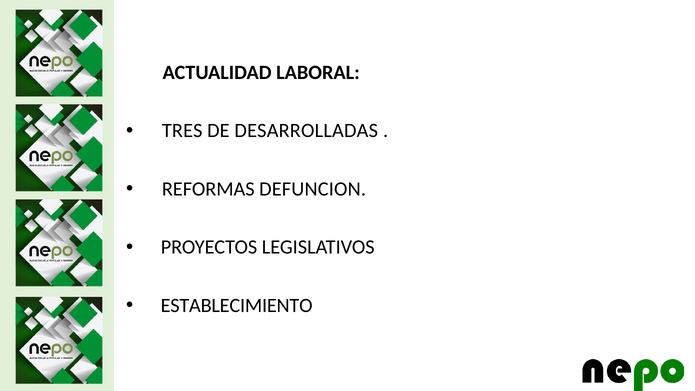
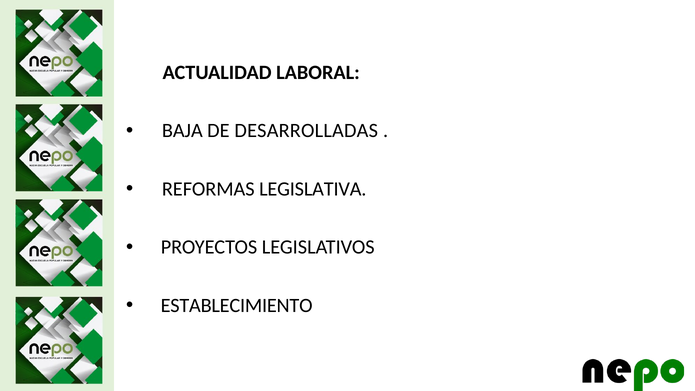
TRES: TRES -> BAJA
DEFUNCION: DEFUNCION -> LEGISLATIVA
